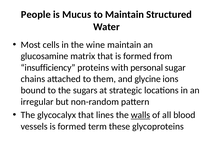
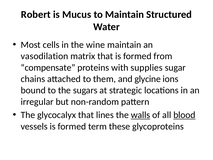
People: People -> Robert
glucosamine: glucosamine -> vasodilation
insufficiency: insufficiency -> compensate
personal: personal -> supplies
blood underline: none -> present
